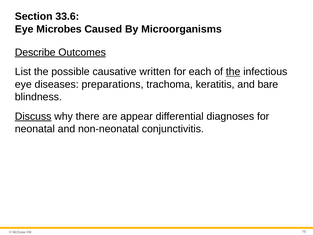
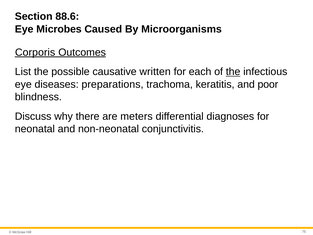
33.6: 33.6 -> 88.6
Describe: Describe -> Corporis
bare: bare -> poor
Discuss underline: present -> none
appear: appear -> meters
